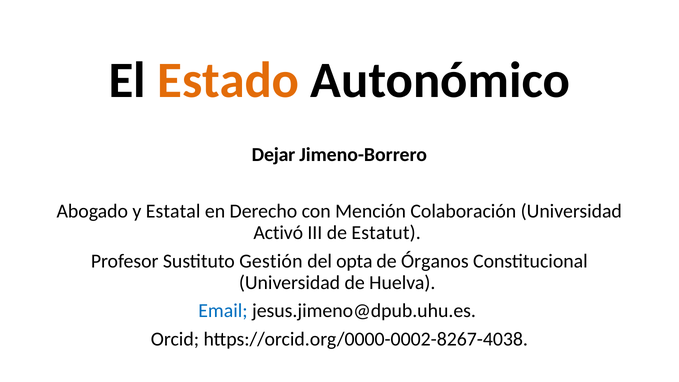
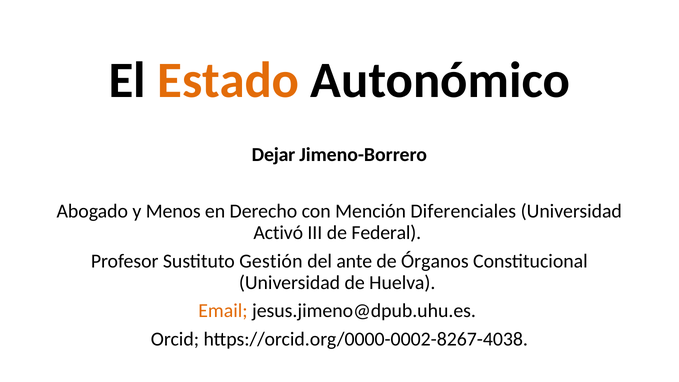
Estatal: Estatal -> Menos
Colaboración: Colaboración -> Diferenciales
Estatut: Estatut -> Federal
opta: opta -> ante
Email colour: blue -> orange
